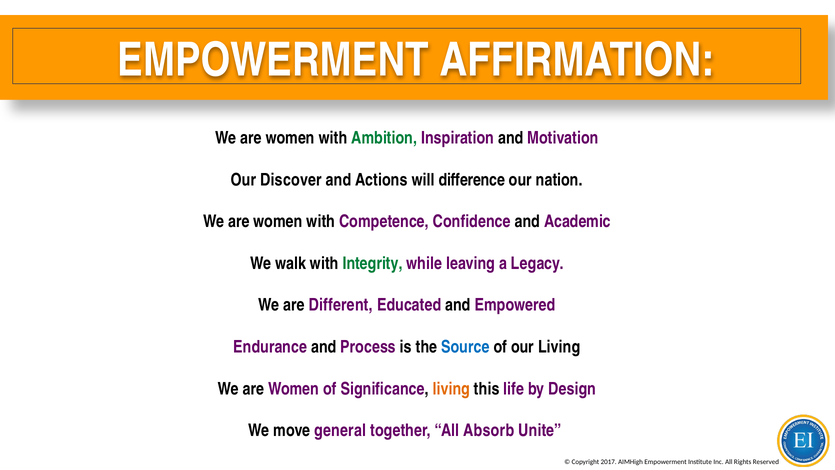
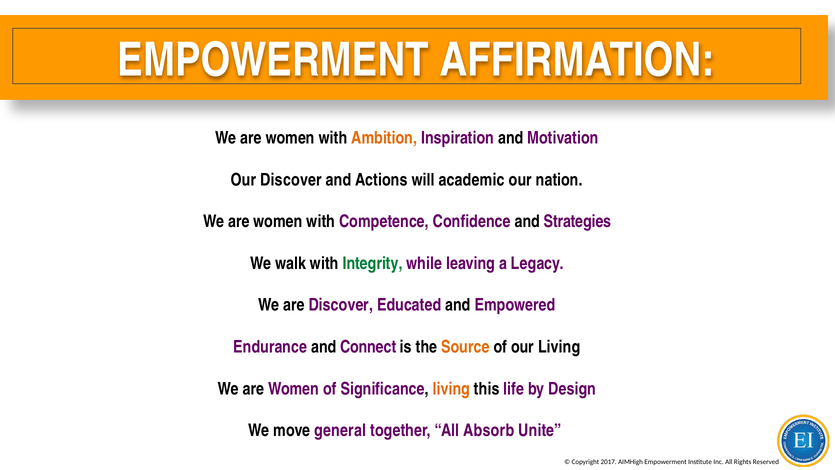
Ambition colour: green -> orange
difference: difference -> academic
Academic: Academic -> Strategies
are Different: Different -> Discover
Process: Process -> Connect
Source colour: blue -> orange
